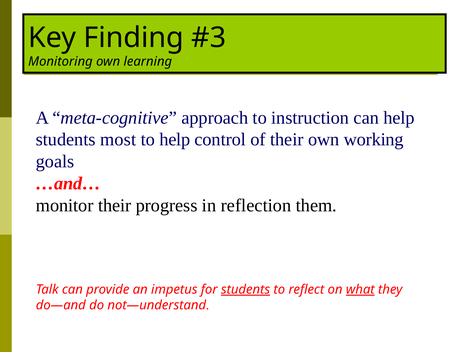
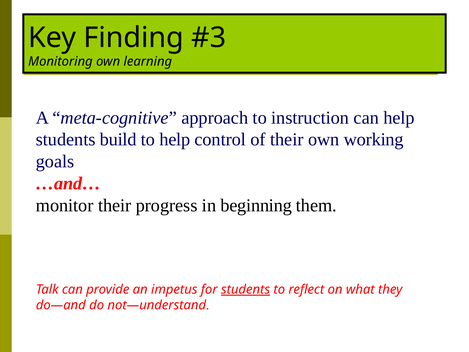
most: most -> build
reflection: reflection -> beginning
what underline: present -> none
